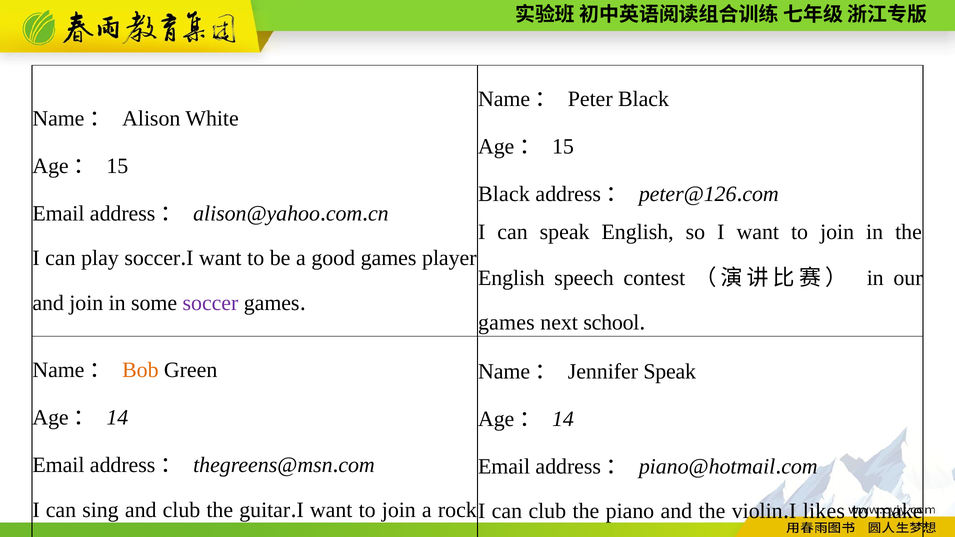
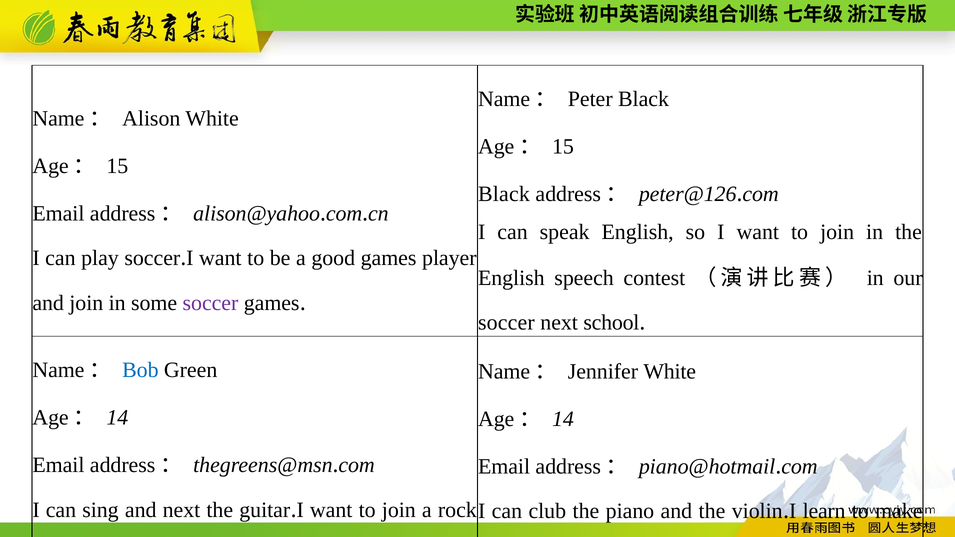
games at (506, 323): games -> soccer
Bob colour: orange -> blue
Jennifer Speak: Speak -> White
and club: club -> next
likes: likes -> learn
